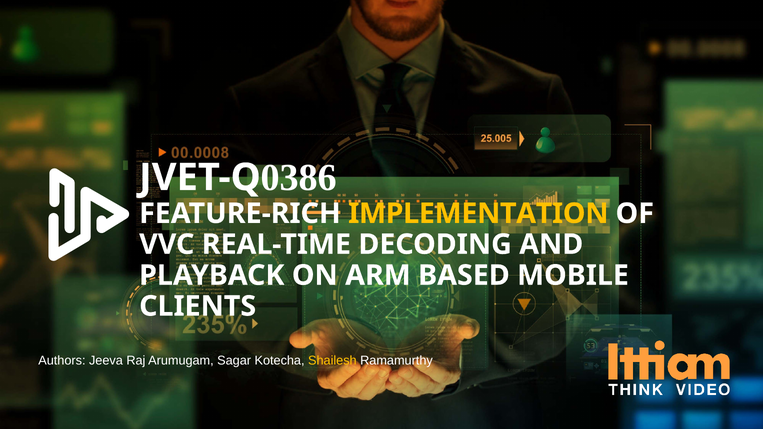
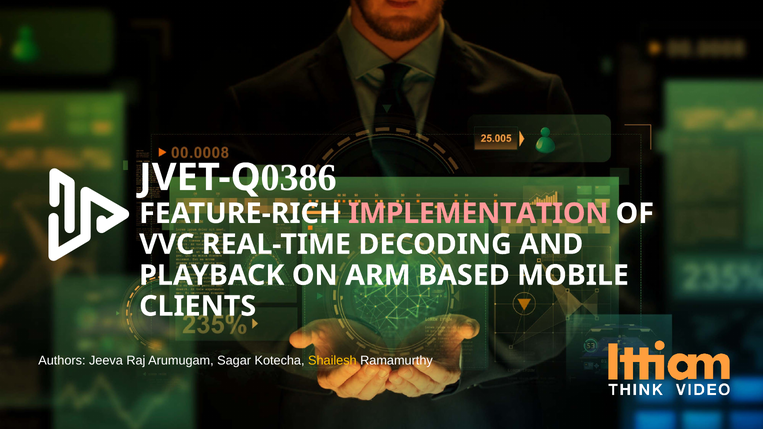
IMPLEMENTATION colour: yellow -> pink
